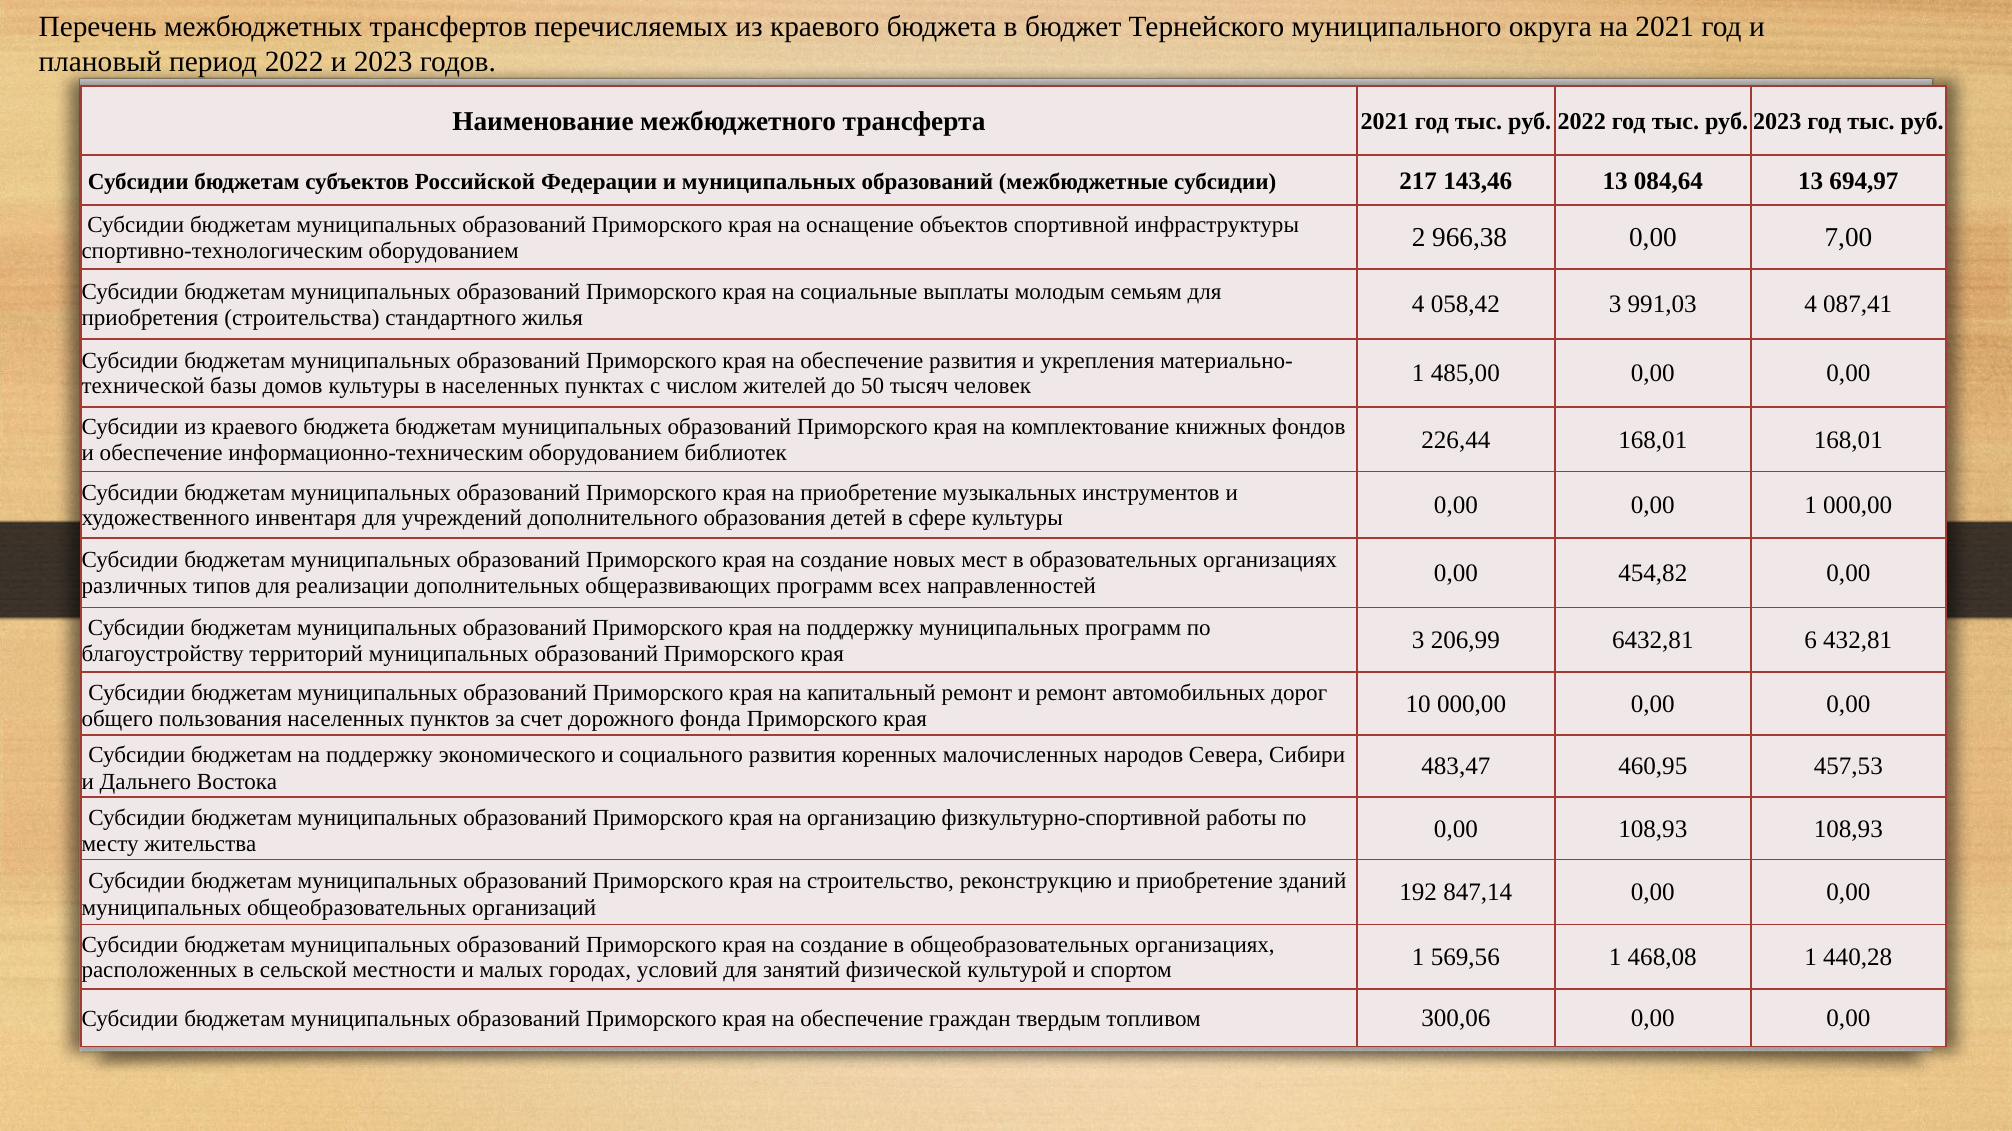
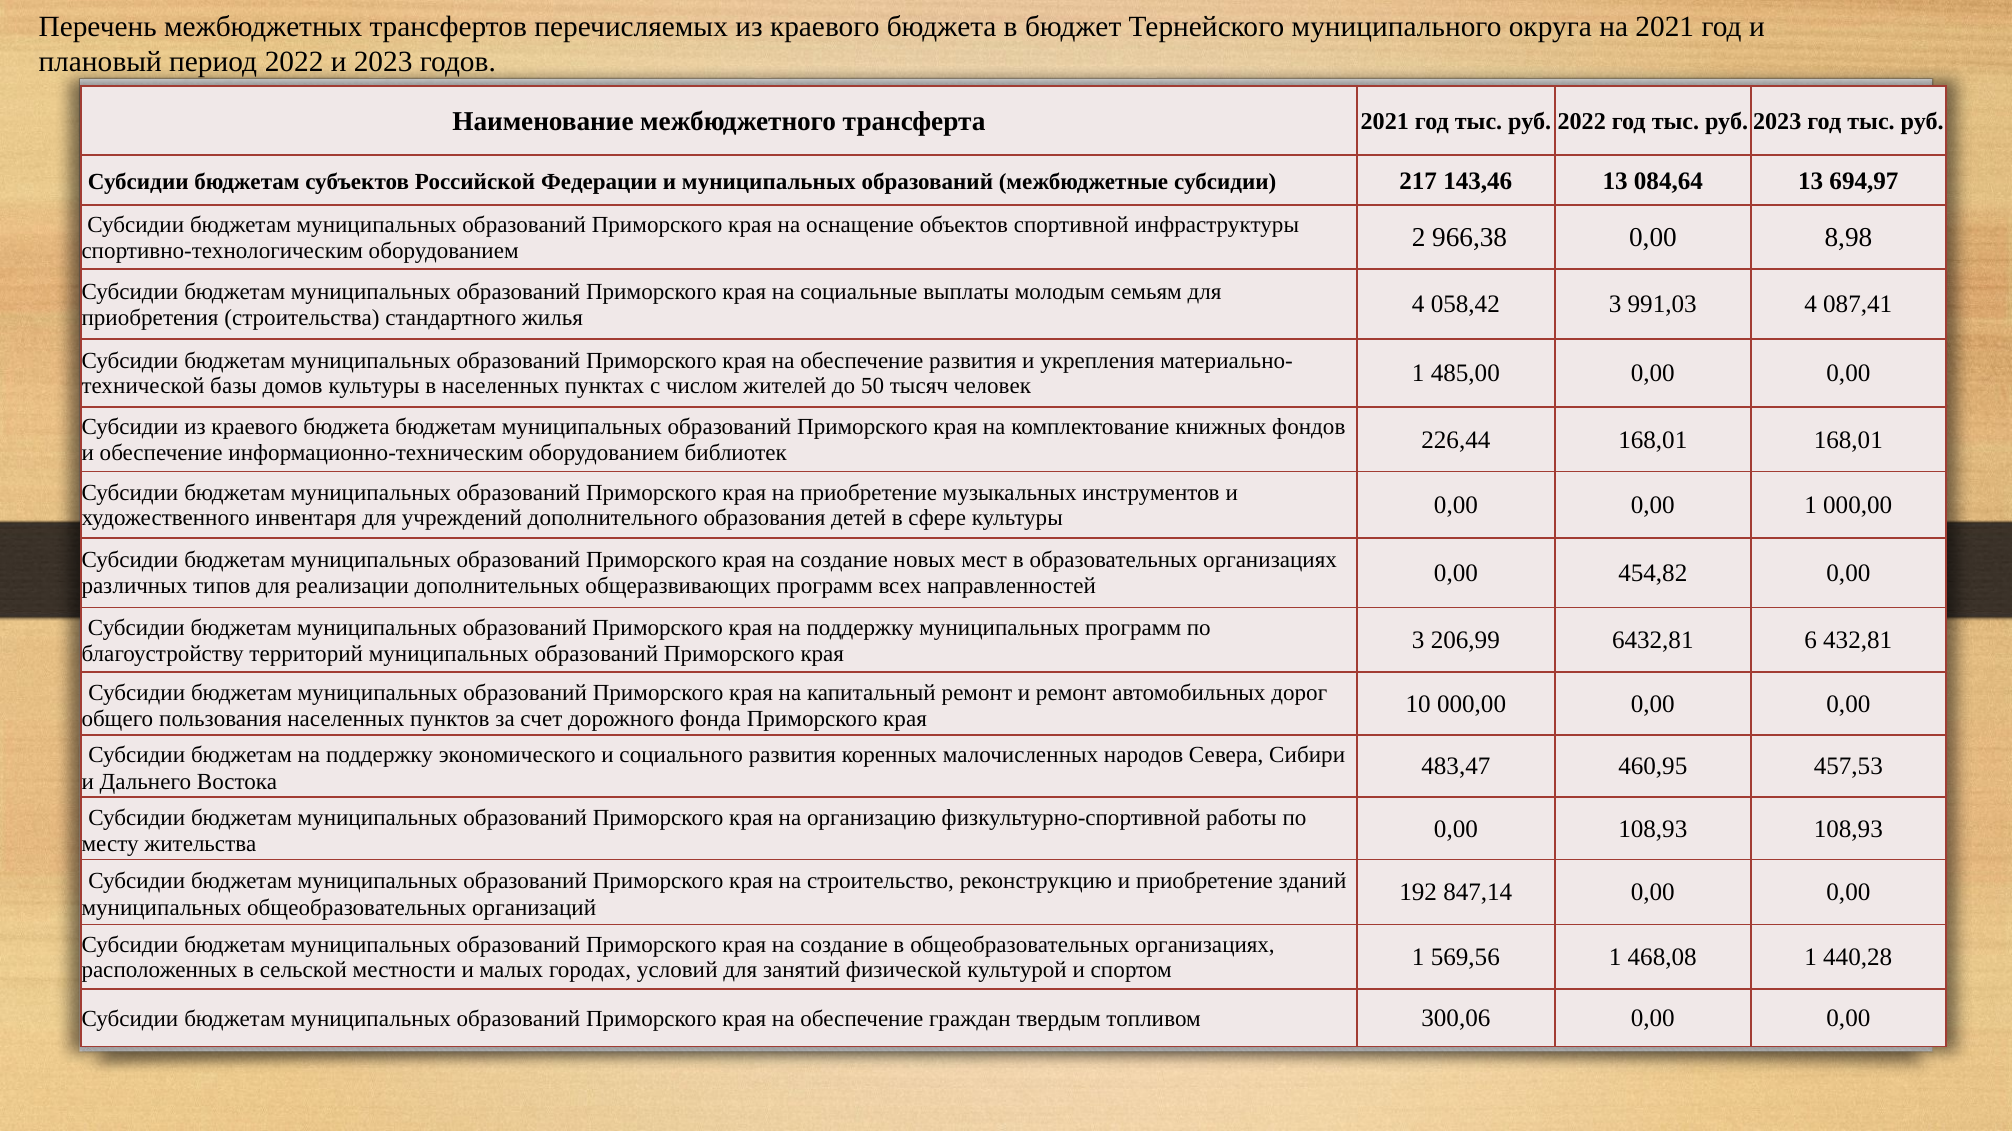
7,00: 7,00 -> 8,98
